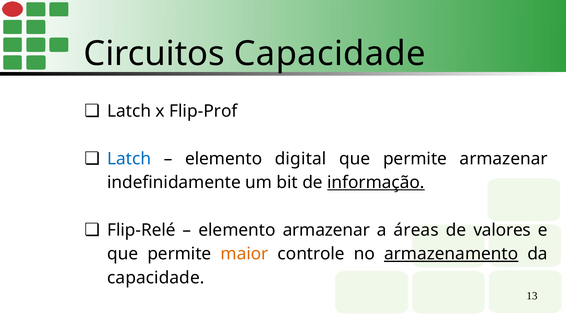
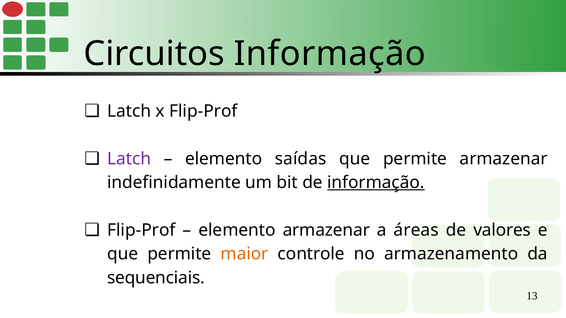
Circuitos Capacidade: Capacidade -> Informação
Latch at (129, 159) colour: blue -> purple
digital: digital -> saídas
Flip-Relé at (141, 230): Flip-Relé -> Flip-Prof
armazenamento underline: present -> none
capacidade at (156, 278): capacidade -> sequenciais
